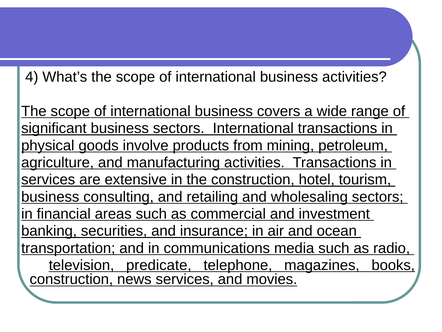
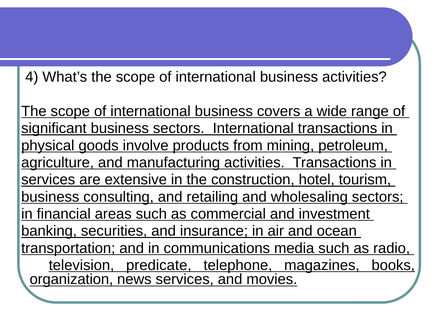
construction at (71, 279): construction -> organization
